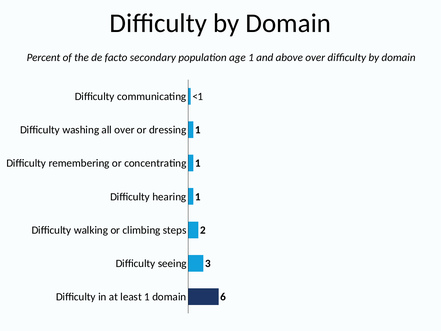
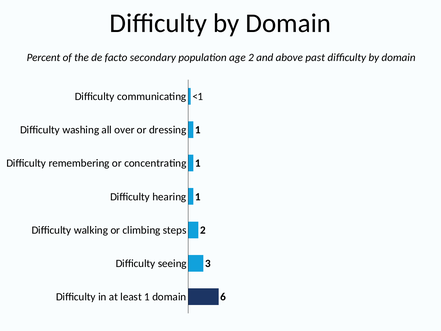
age 1: 1 -> 2
above over: over -> past
